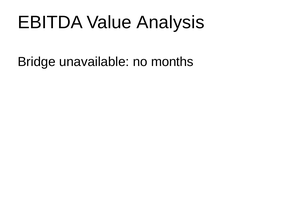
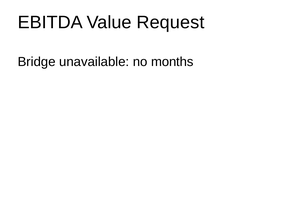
Analysis: Analysis -> Request
